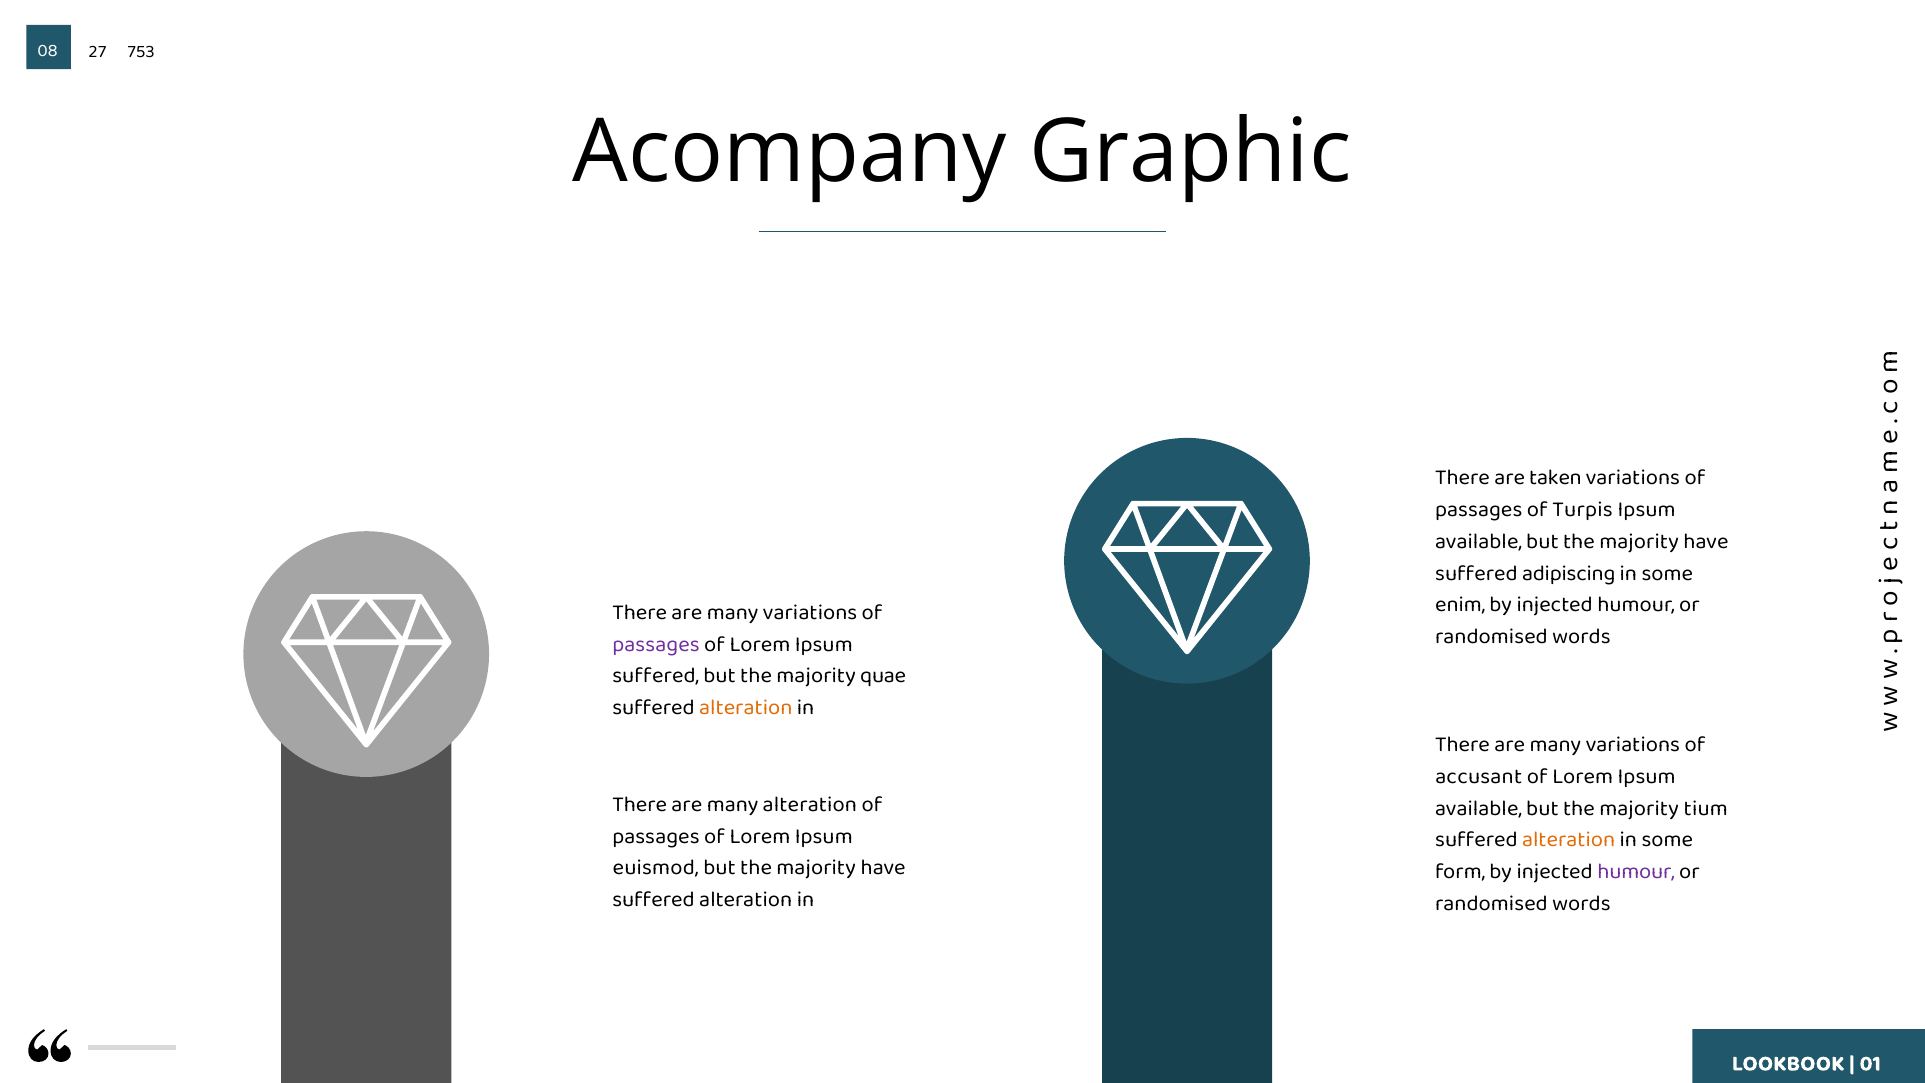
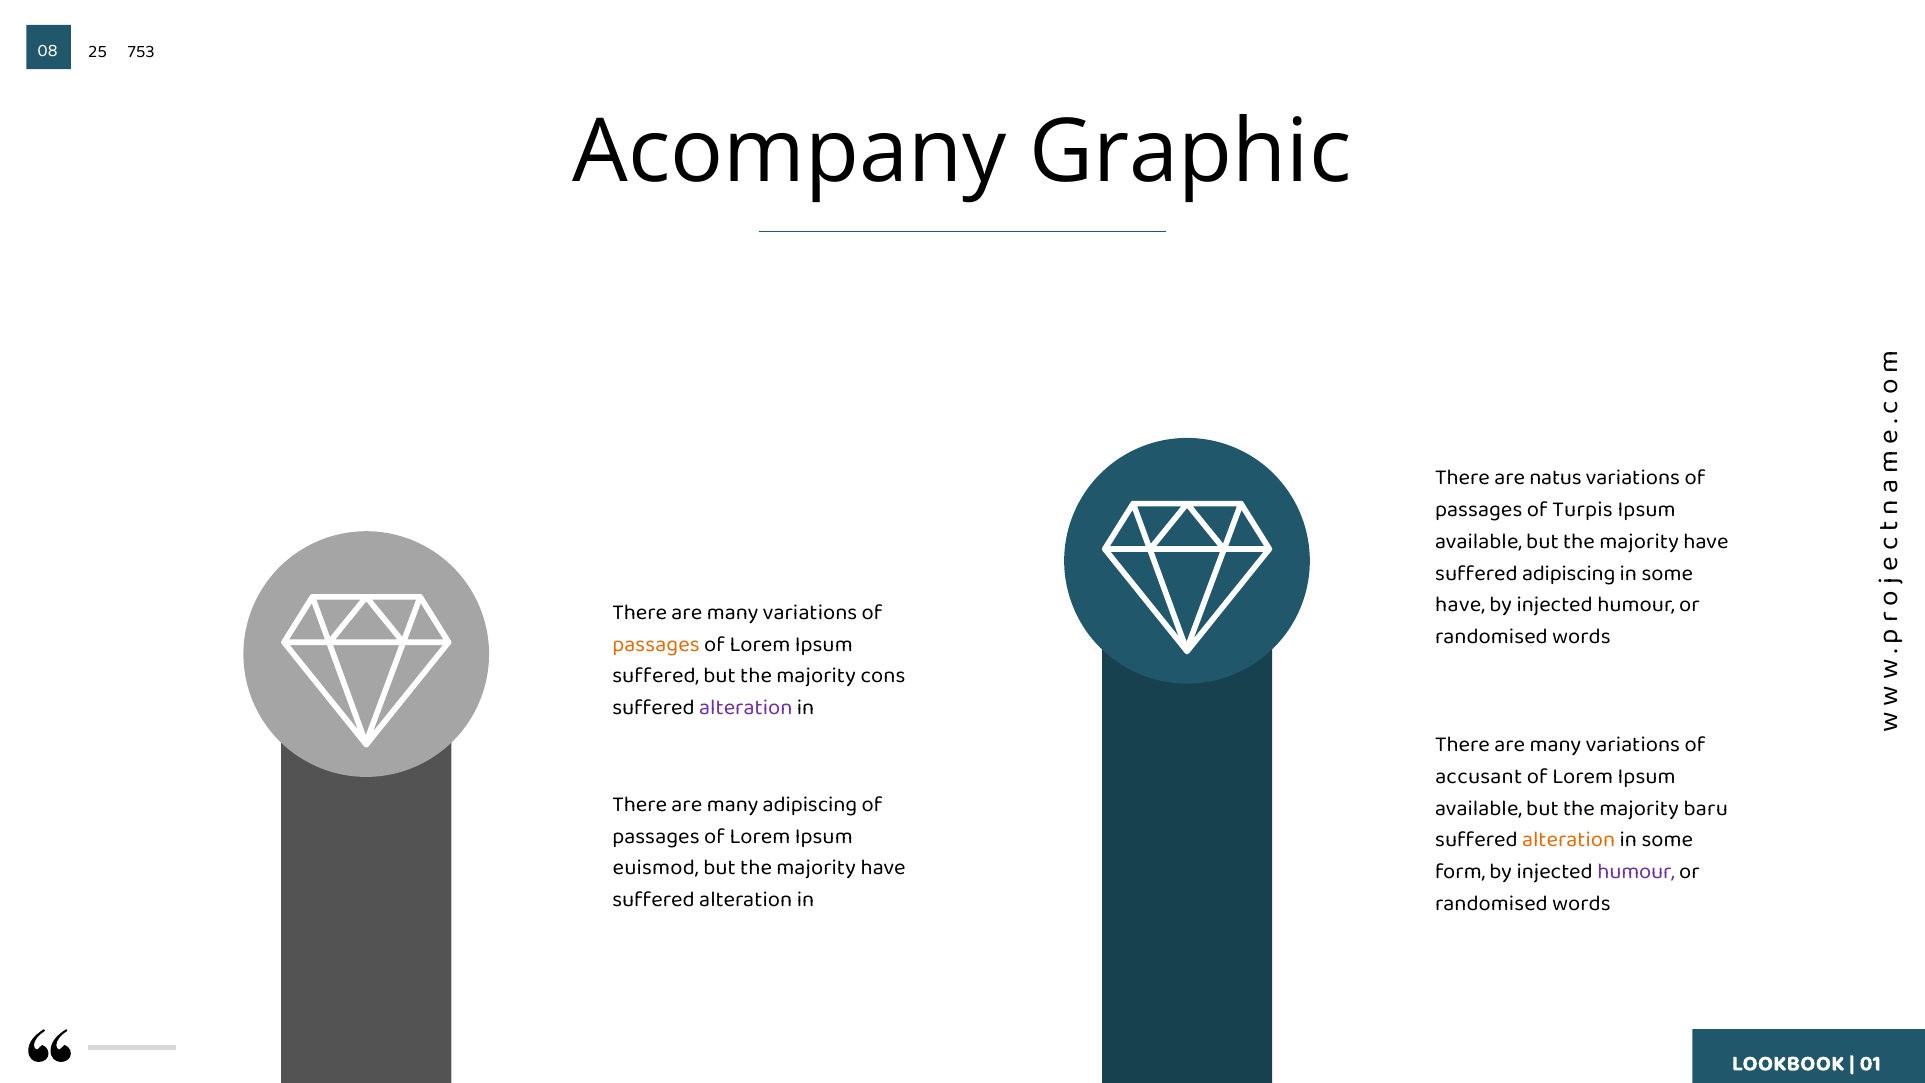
27: 27 -> 25
taken: taken -> natus
enim at (1460, 604): enim -> have
passages at (656, 644) colour: purple -> orange
quae: quae -> cons
alteration at (746, 707) colour: orange -> purple
many alteration: alteration -> adipiscing
tium: tium -> baru
